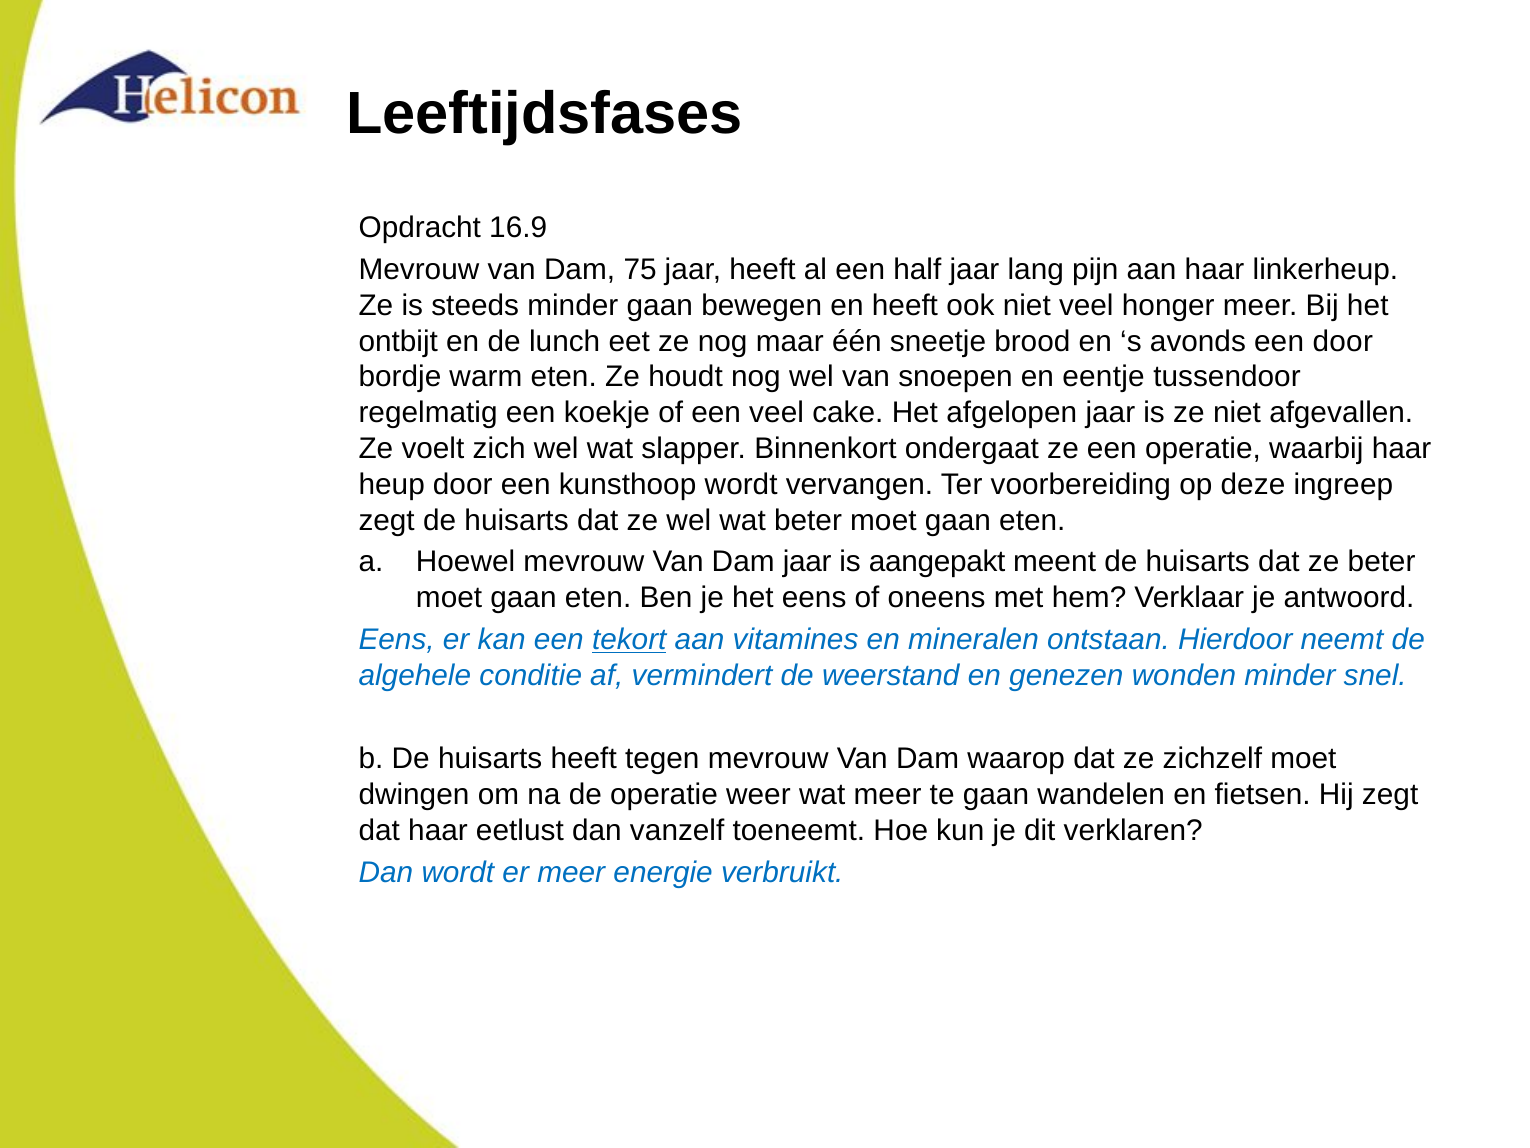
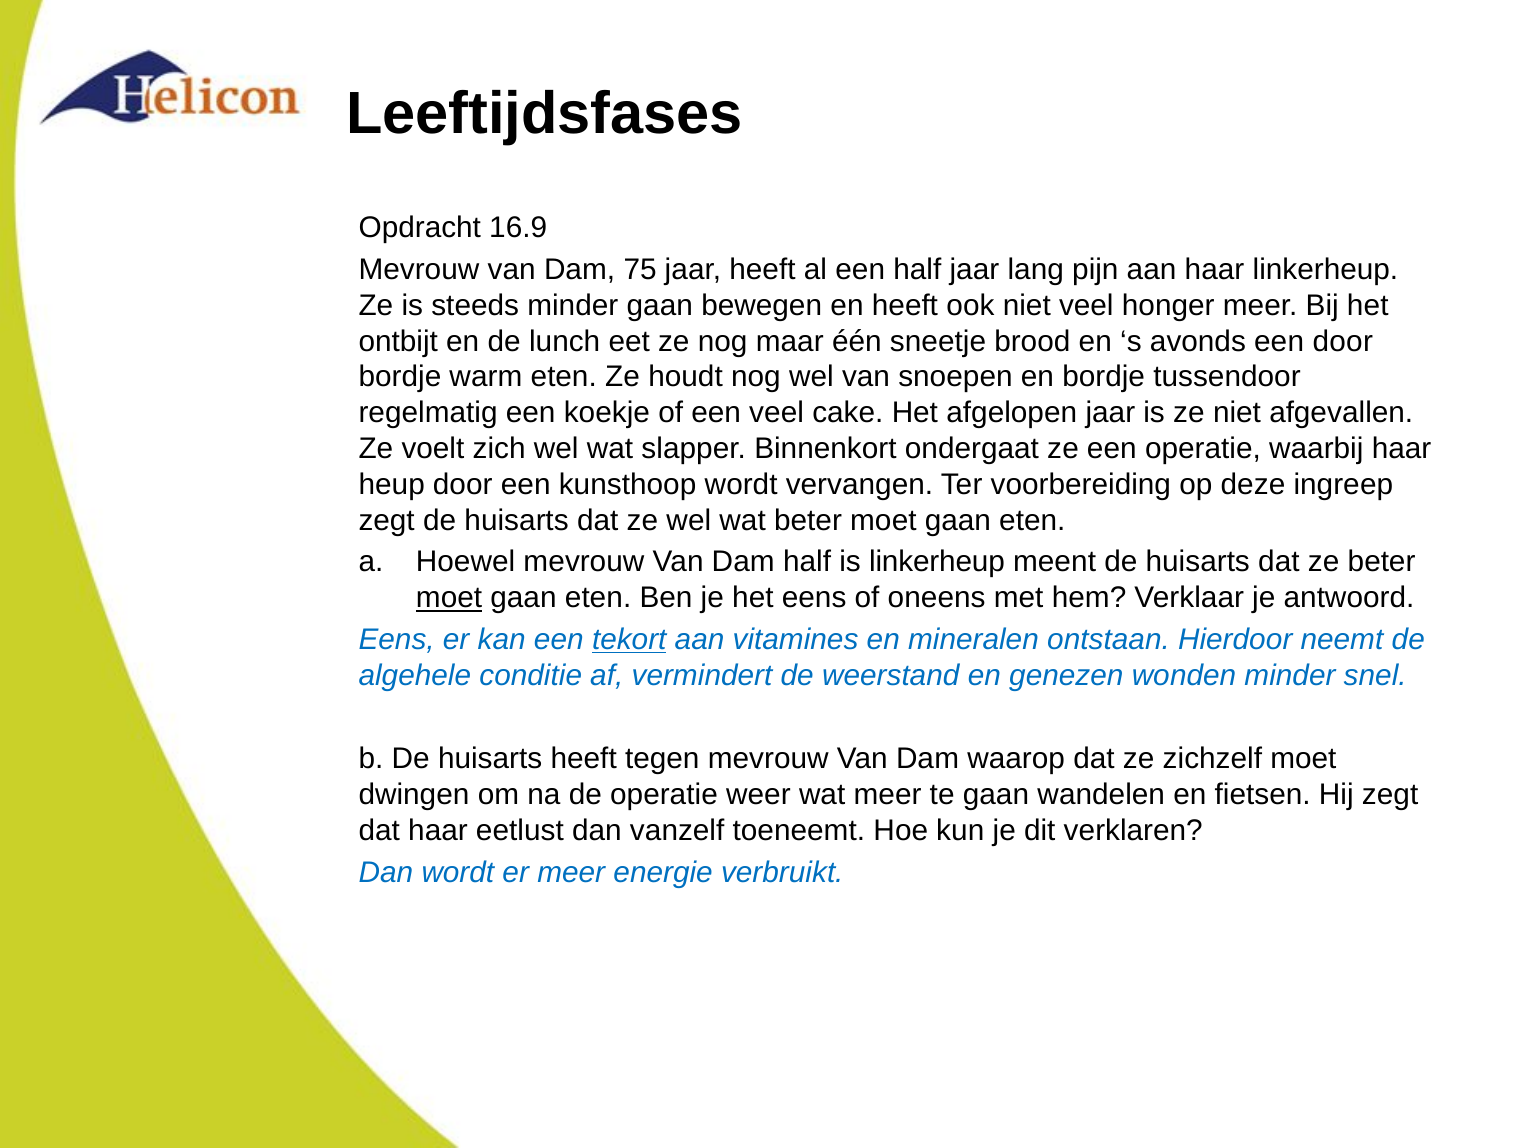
en eentje: eentje -> bordje
Dam jaar: jaar -> half
is aangepakt: aangepakt -> linkerheup
moet at (449, 598) underline: none -> present
